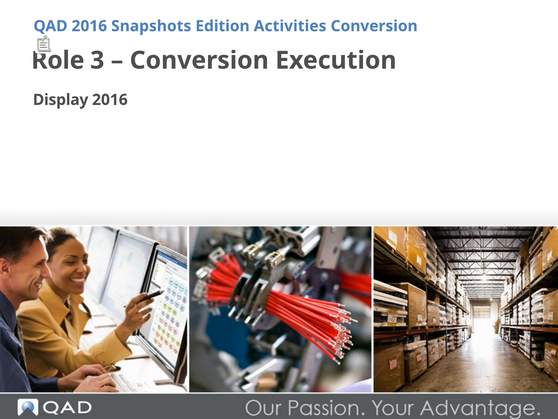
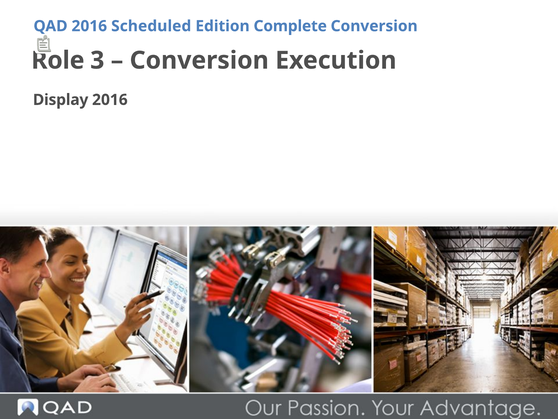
Snapshots: Snapshots -> Scheduled
Activities: Activities -> Complete
